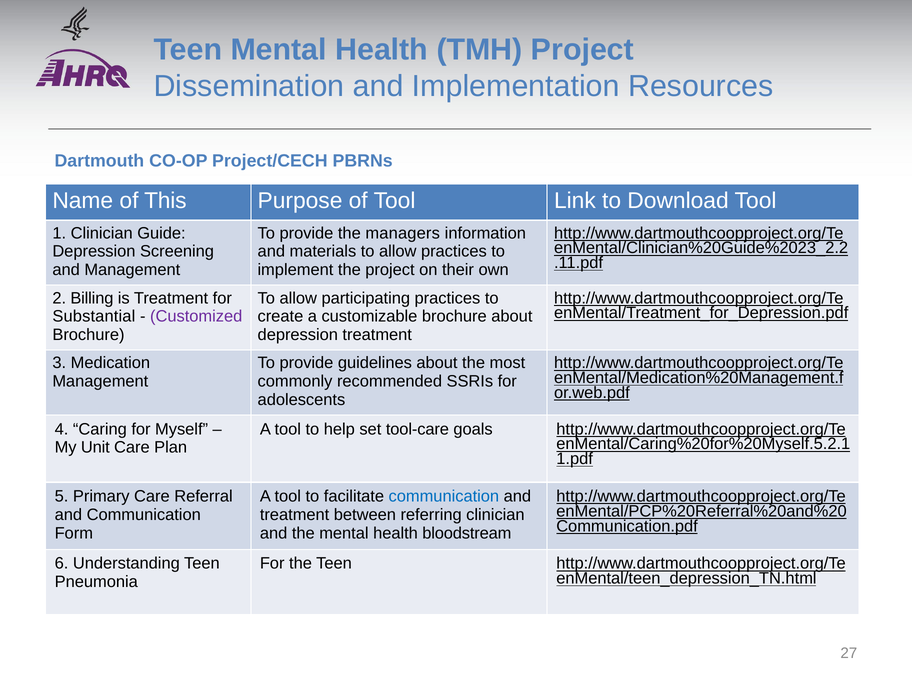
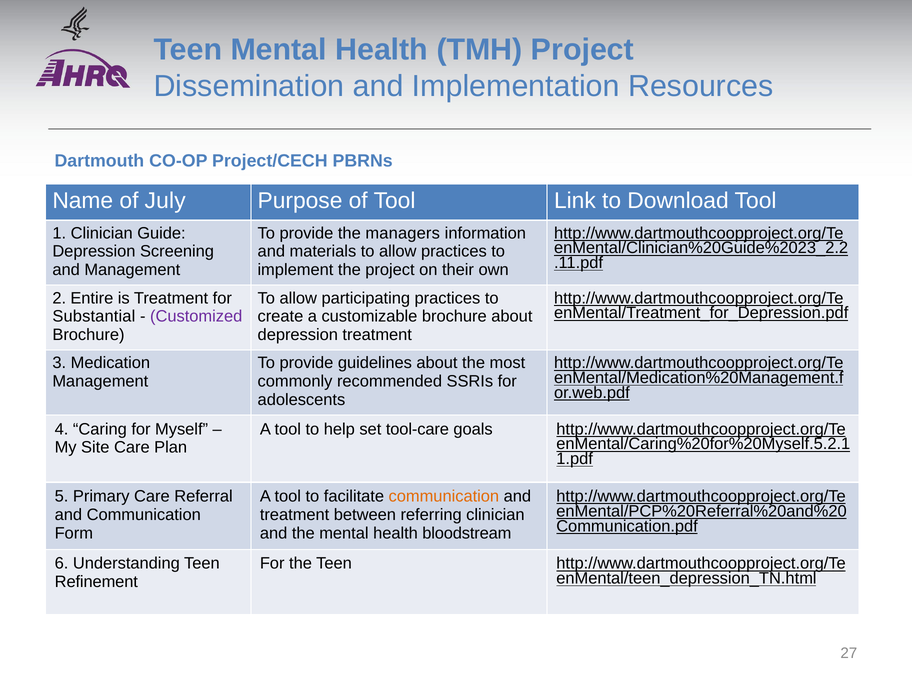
This: This -> July
Billing: Billing -> Entire
Unit: Unit -> Site
communication at (444, 496) colour: blue -> orange
Pneumonia: Pneumonia -> Refinement
